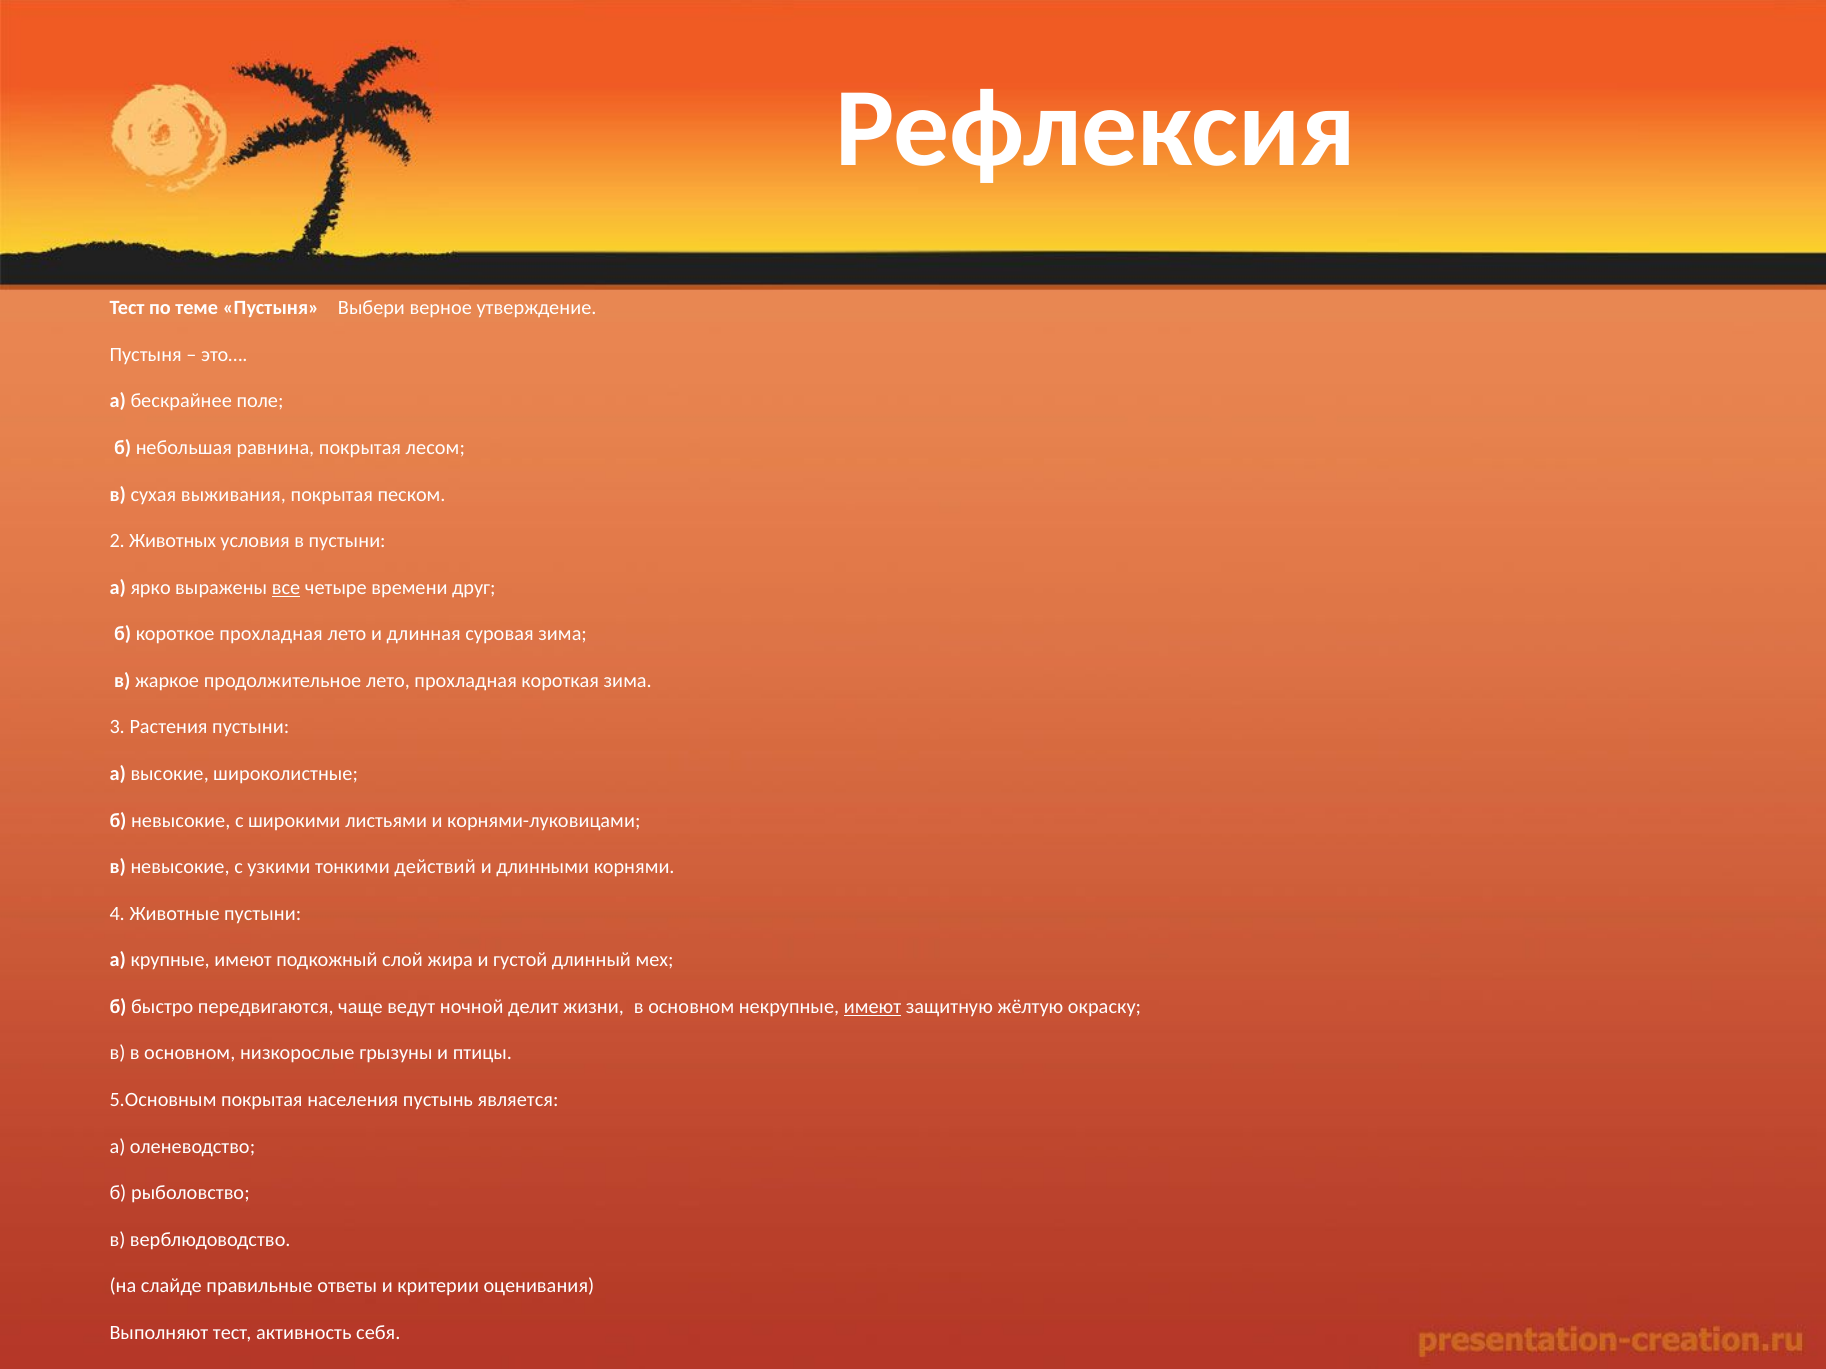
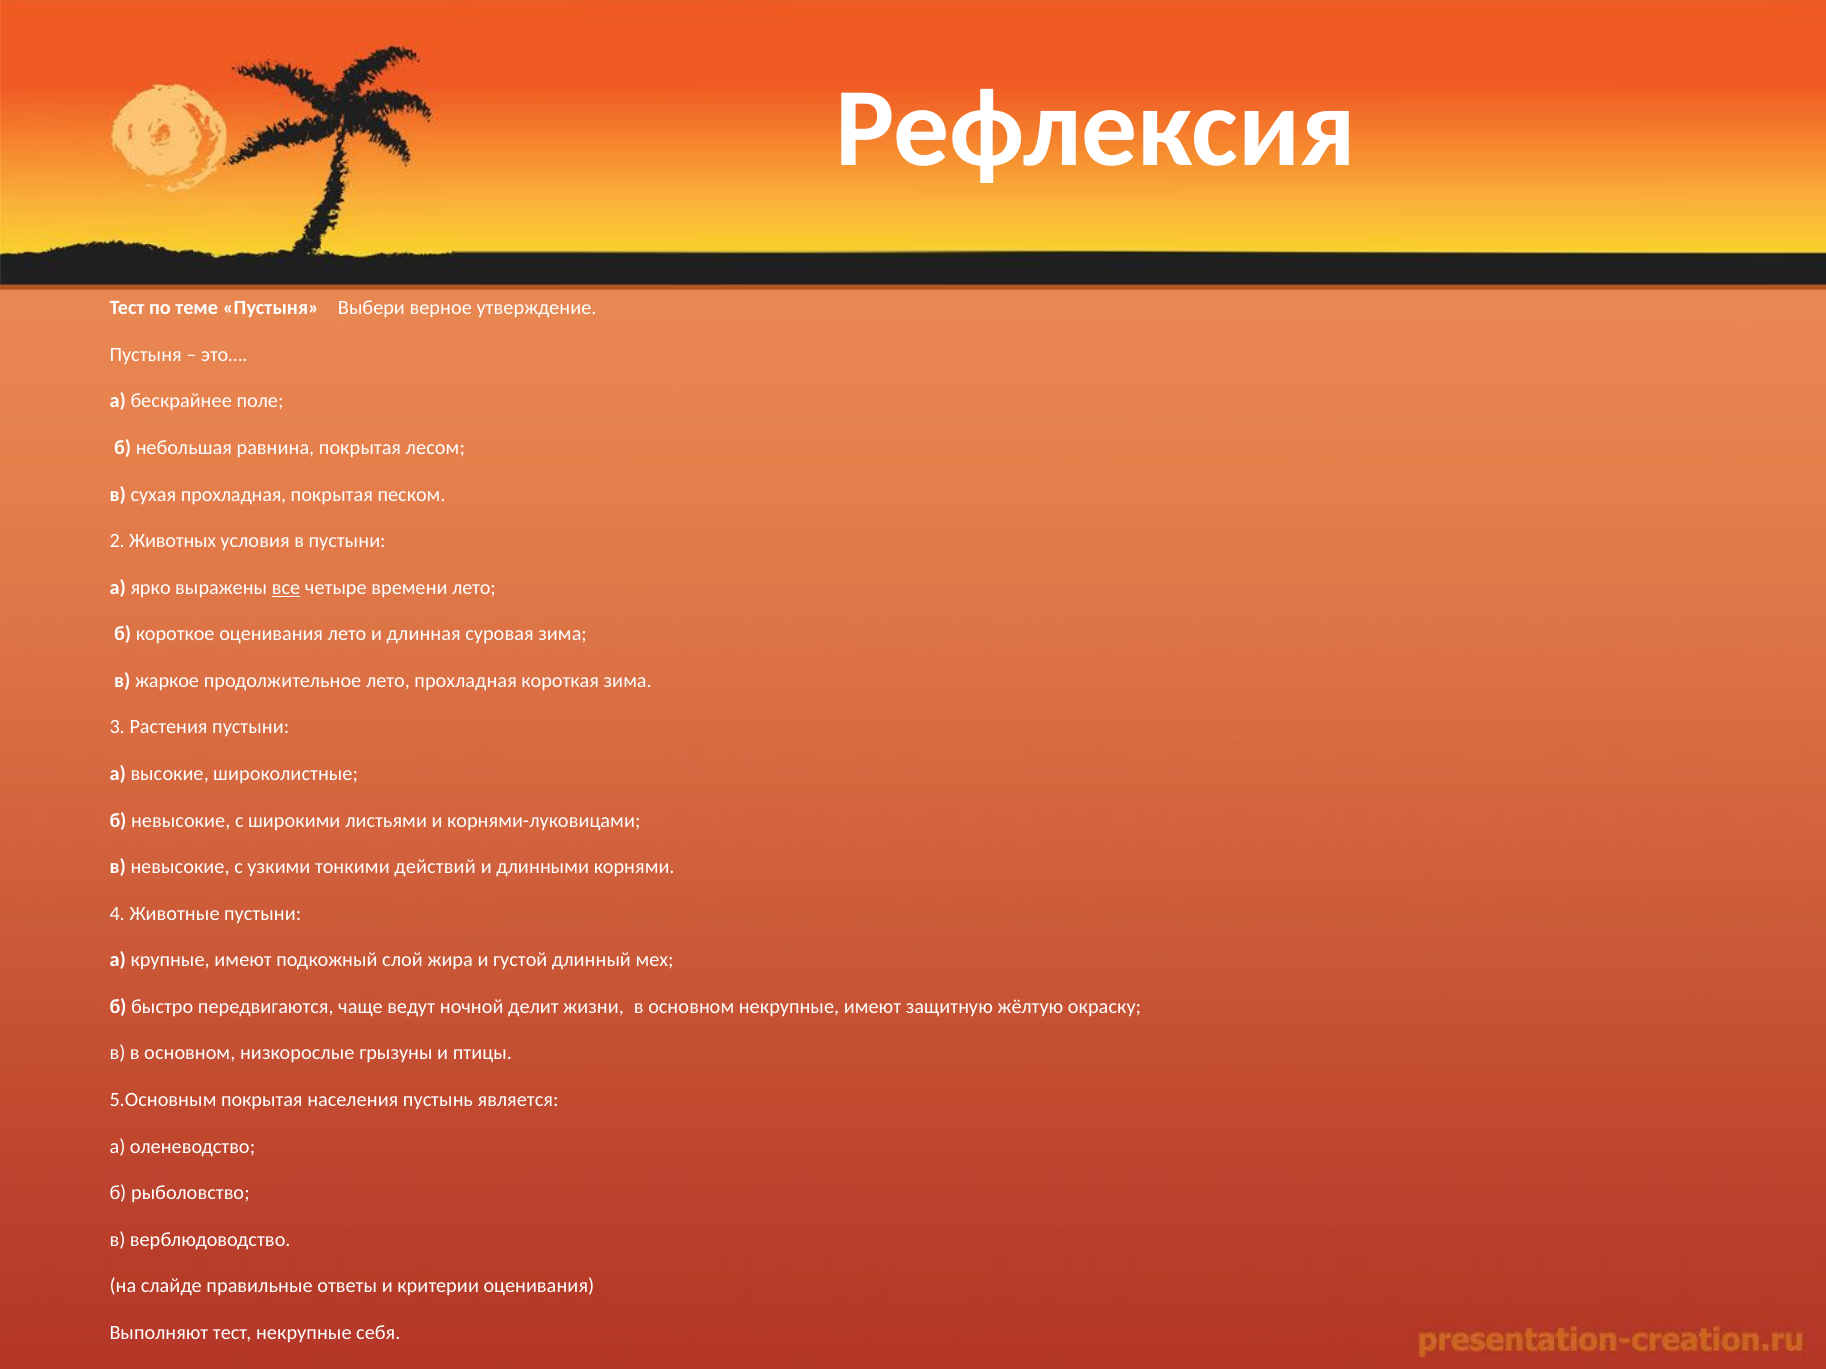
сухая выживания: выживания -> прохладная
времени друг: друг -> лето
короткое прохладная: прохладная -> оценивания
имеют at (873, 1007) underline: present -> none
тест активность: активность -> некрупные
